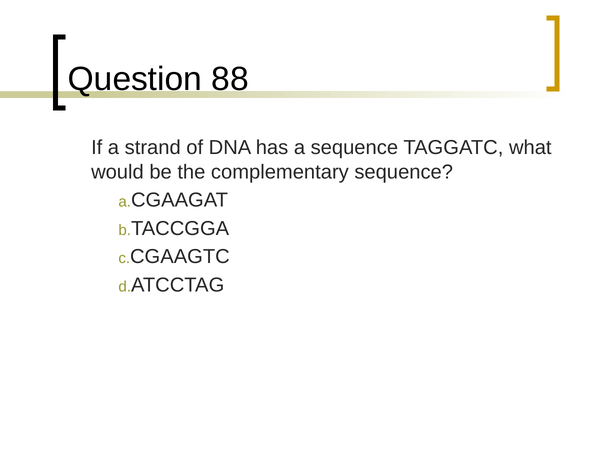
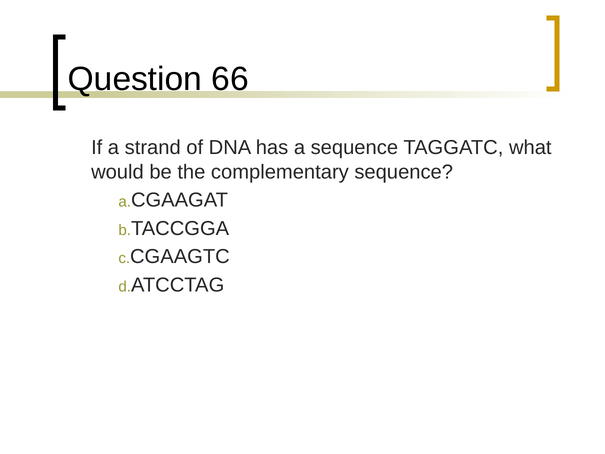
88: 88 -> 66
